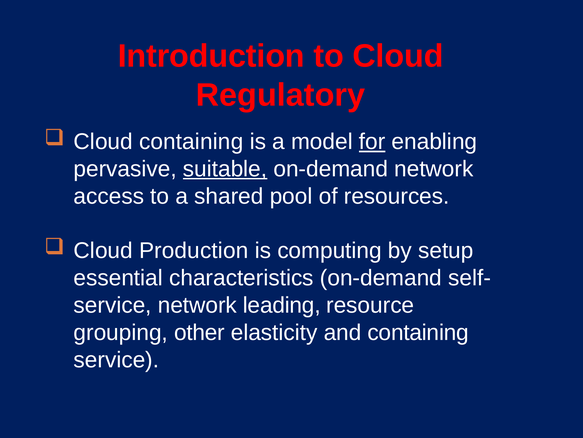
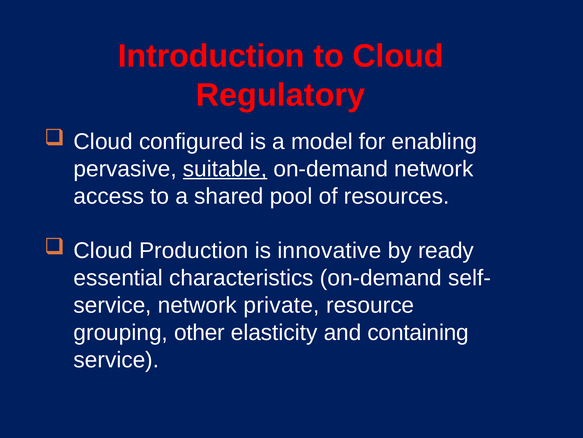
Cloud containing: containing -> configured
for underline: present -> none
computing: computing -> innovative
setup: setup -> ready
leading: leading -> private
